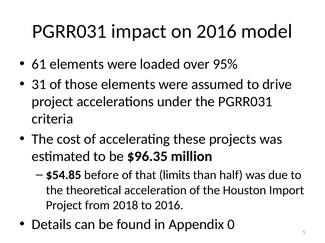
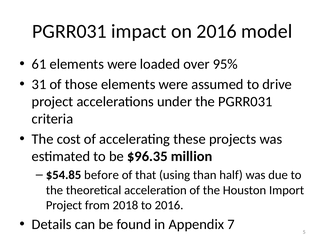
limits: limits -> using
0: 0 -> 7
